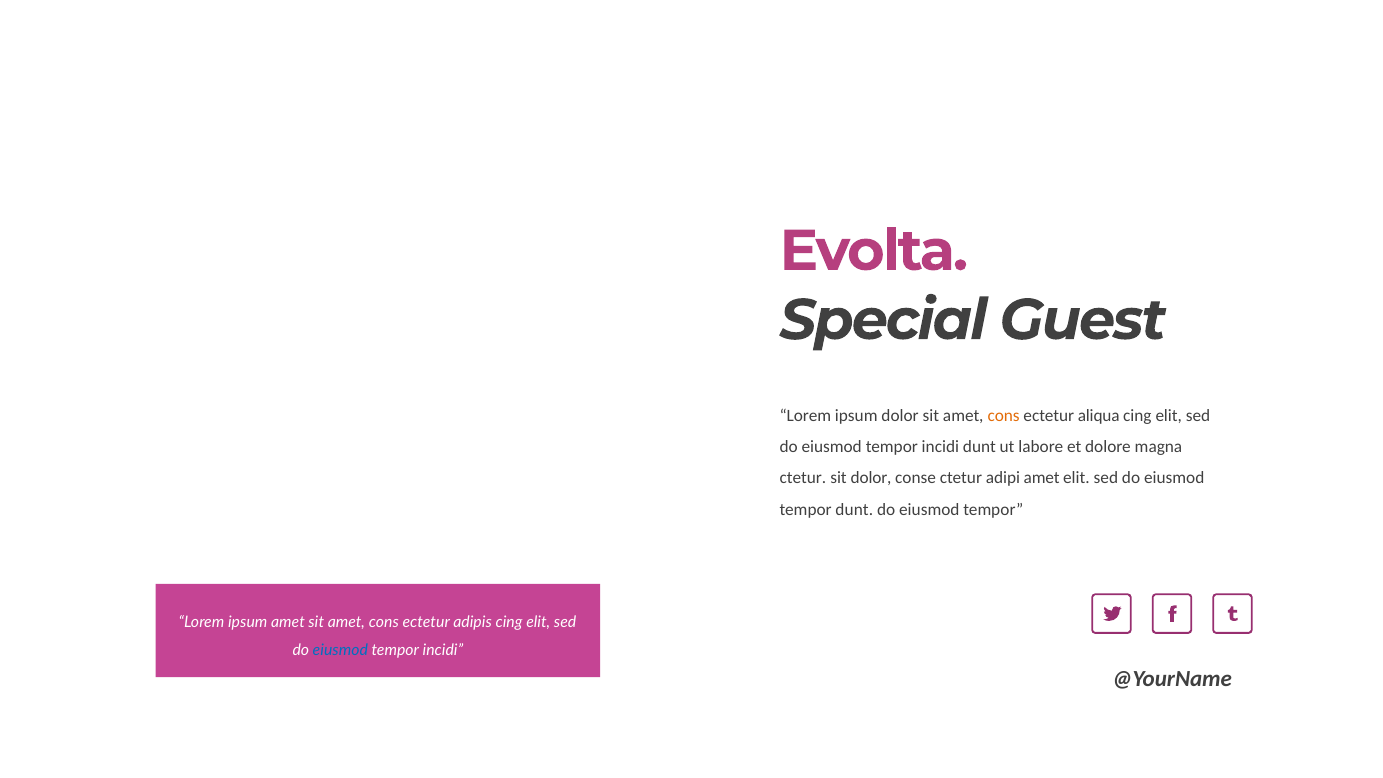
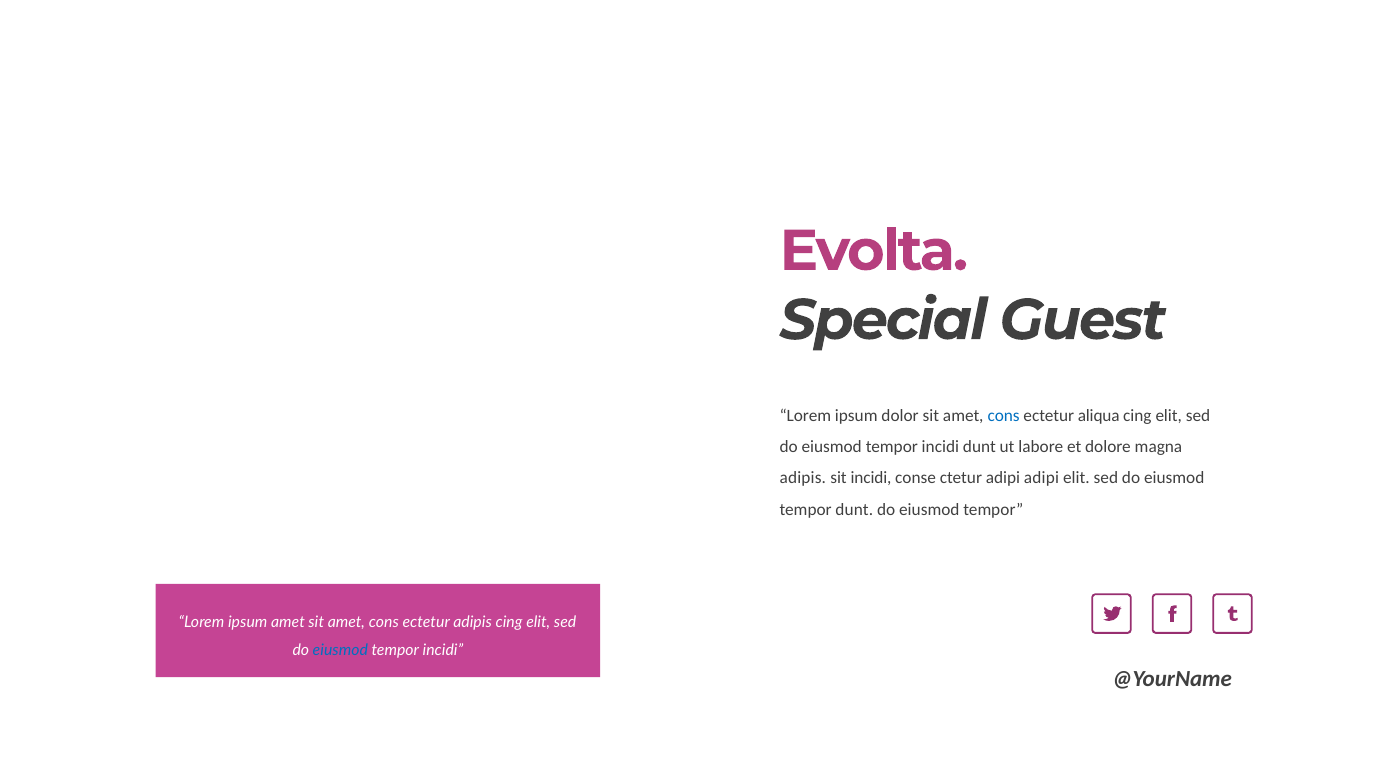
cons at (1004, 416) colour: orange -> blue
ctetur at (803, 478): ctetur -> adipis
sit dolor: dolor -> incidi
adipi amet: amet -> adipi
